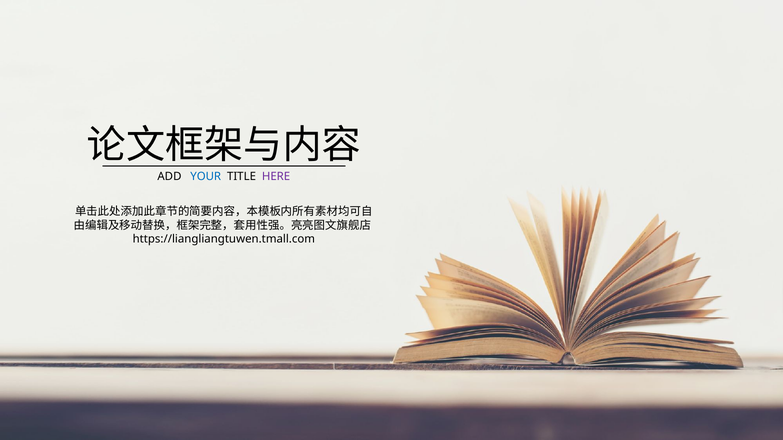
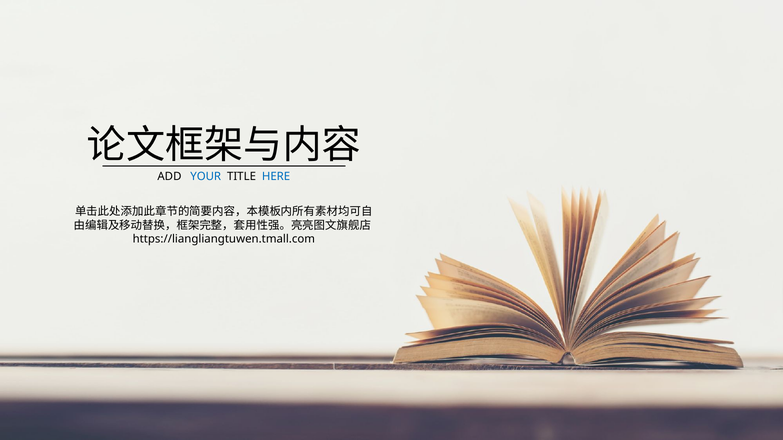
HERE colour: purple -> blue
